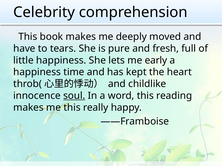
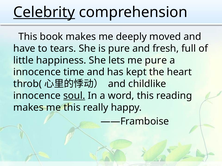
Celebrity underline: none -> present
me early: early -> pure
happiness at (37, 72): happiness -> innocence
